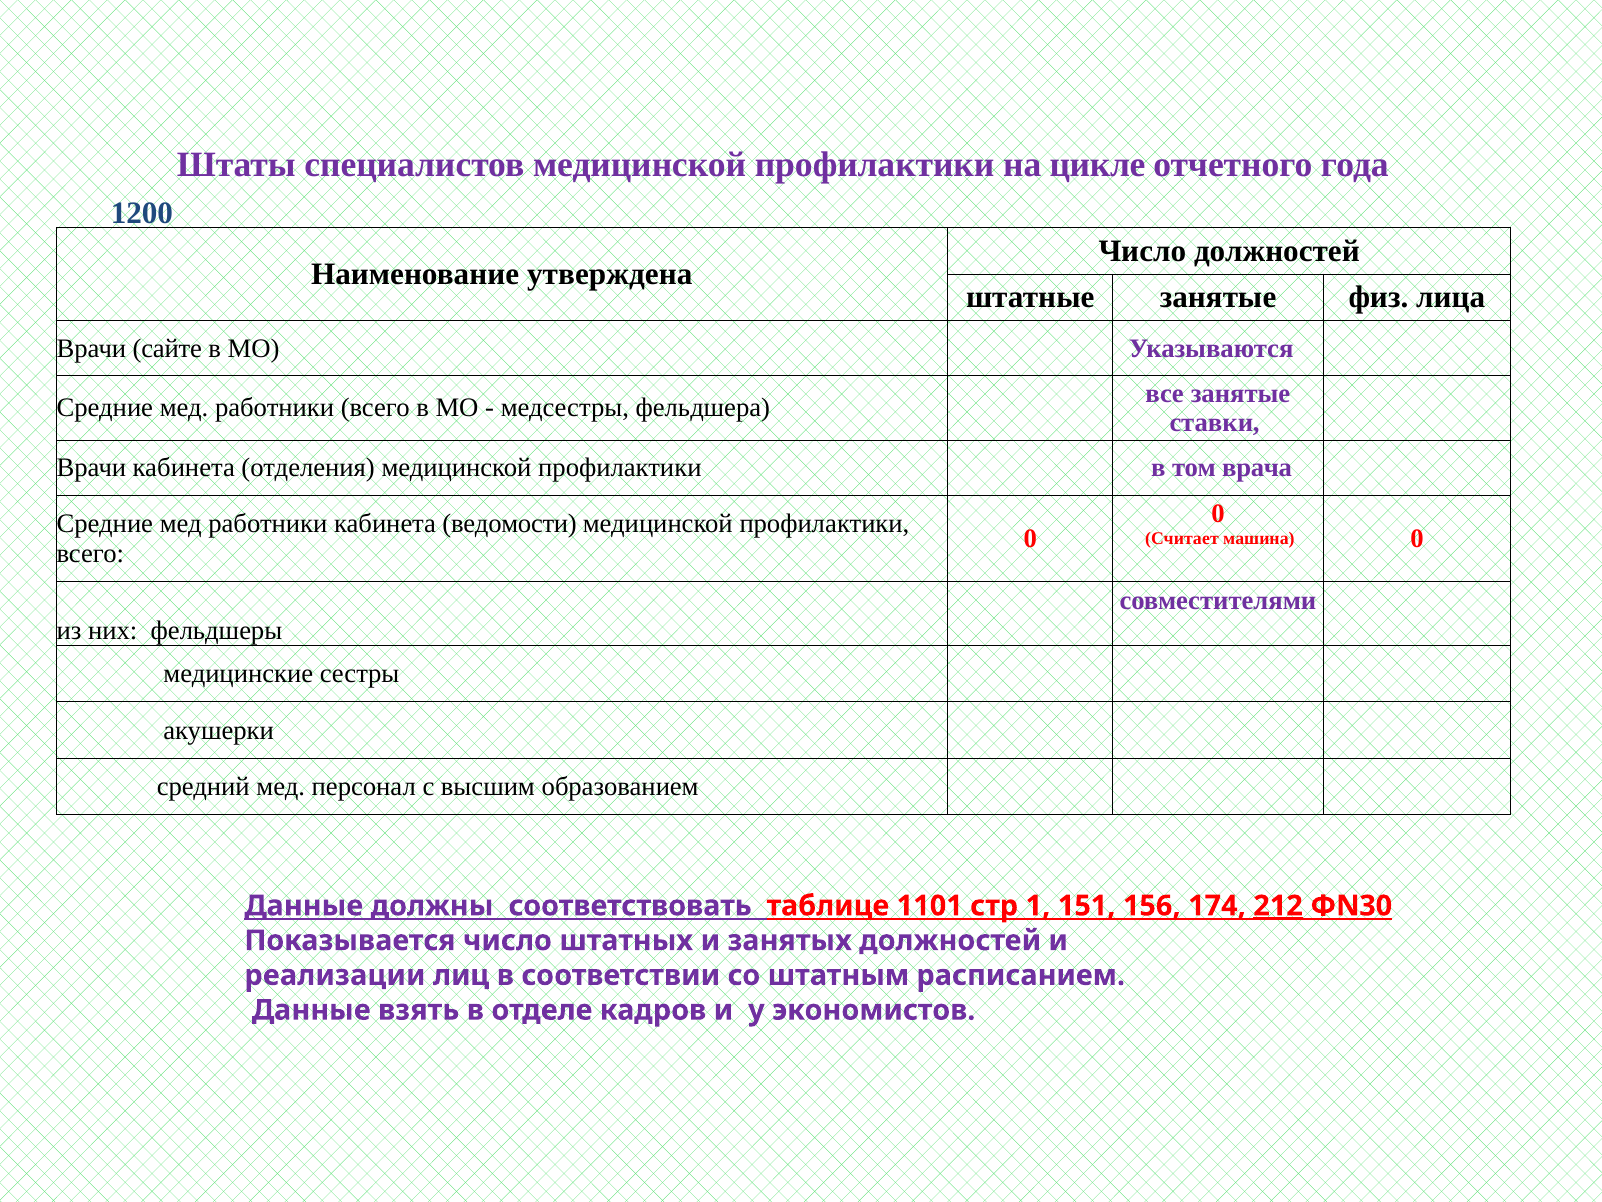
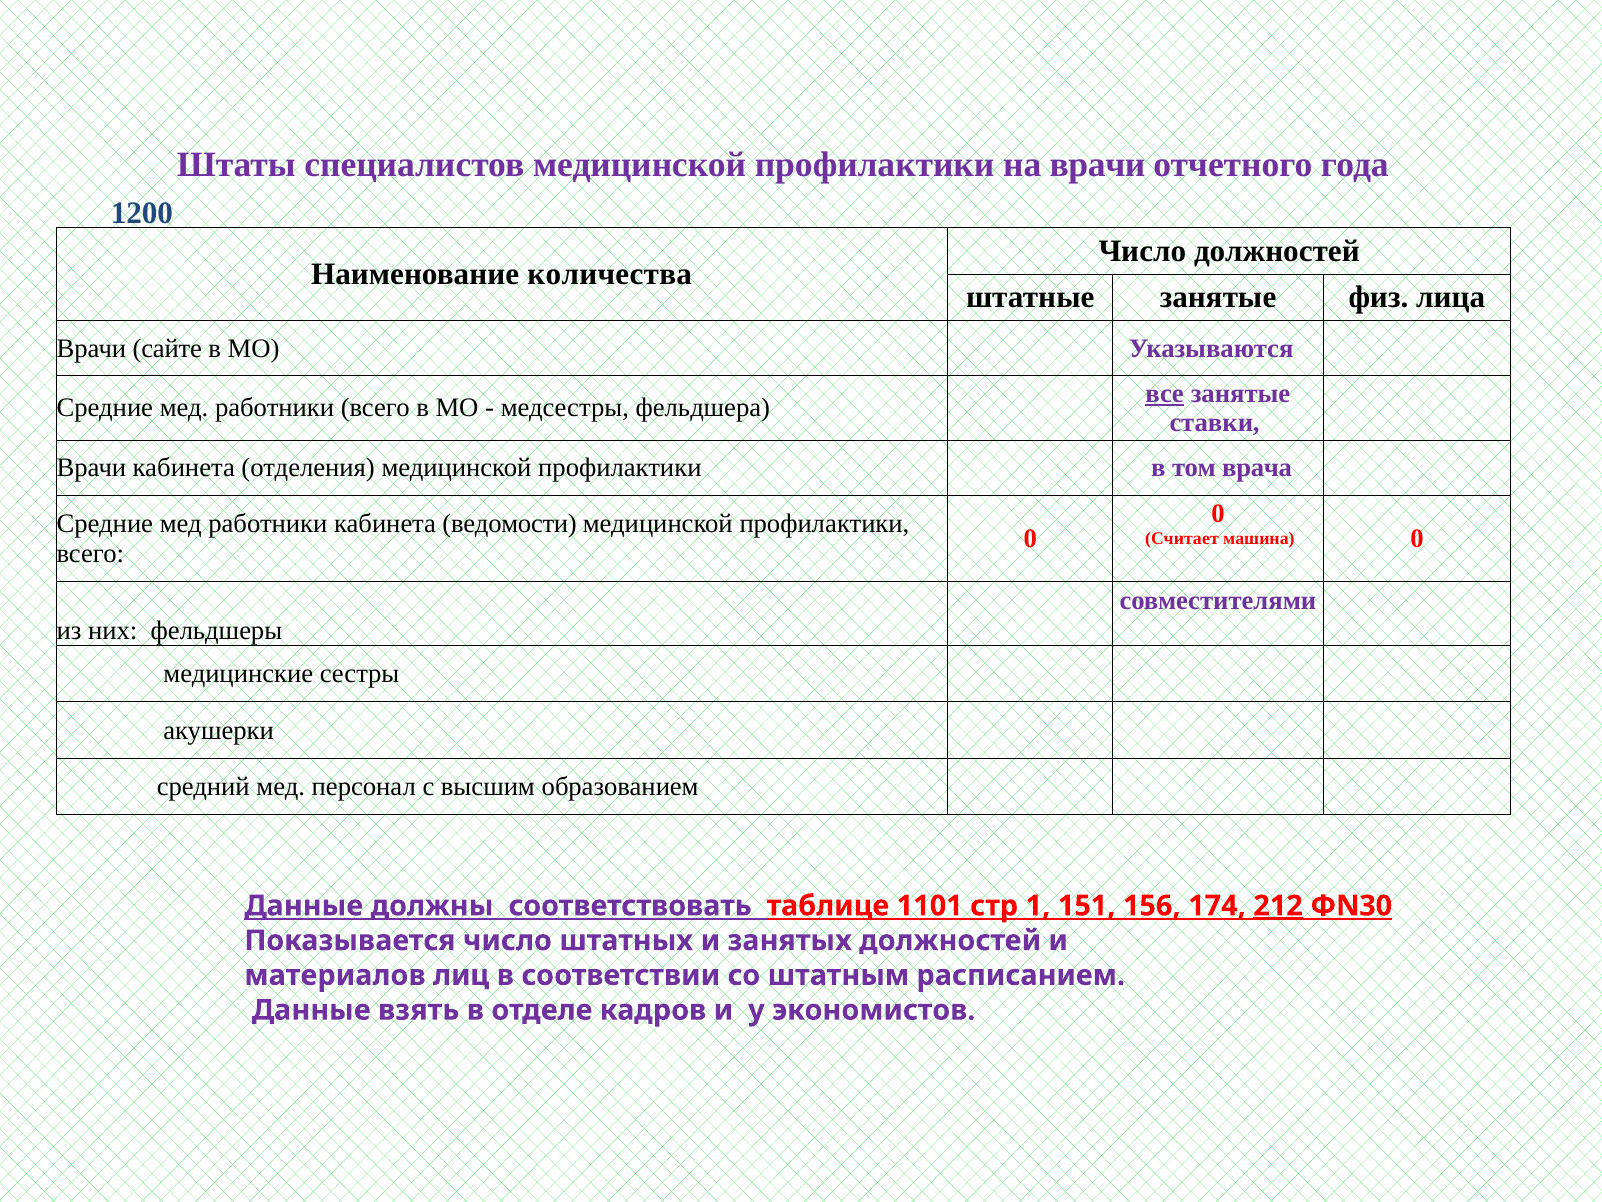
на цикле: цикле -> врачи
утверждена: утверждена -> количества
все underline: none -> present
реализации: реализации -> материалов
